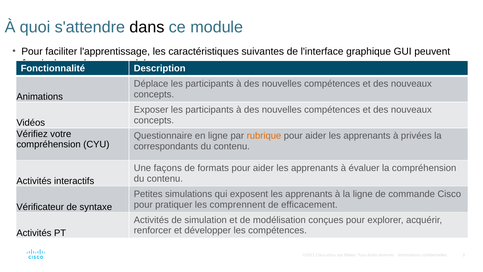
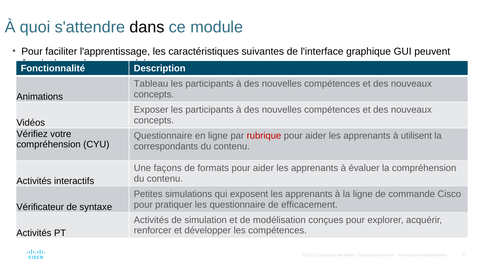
Déplace: Déplace -> Tableau
rubrique colour: orange -> red
privées: privées -> utilisent
les comprennent: comprennent -> questionnaire
